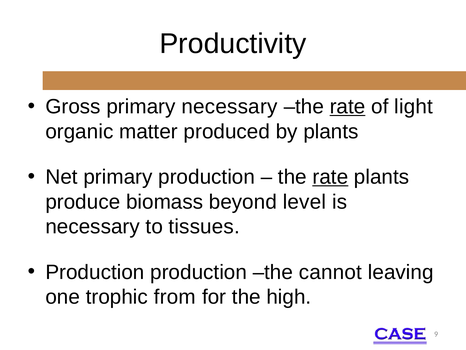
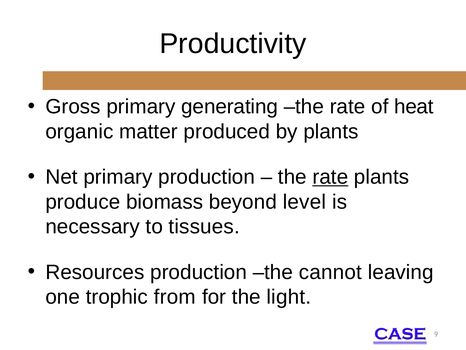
primary necessary: necessary -> generating
rate at (348, 106) underline: present -> none
light: light -> heat
Production at (95, 272): Production -> Resources
high: high -> light
